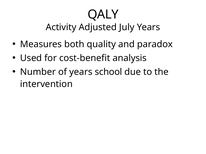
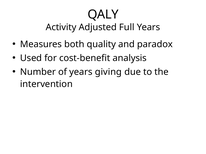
July: July -> Full
school: school -> giving
